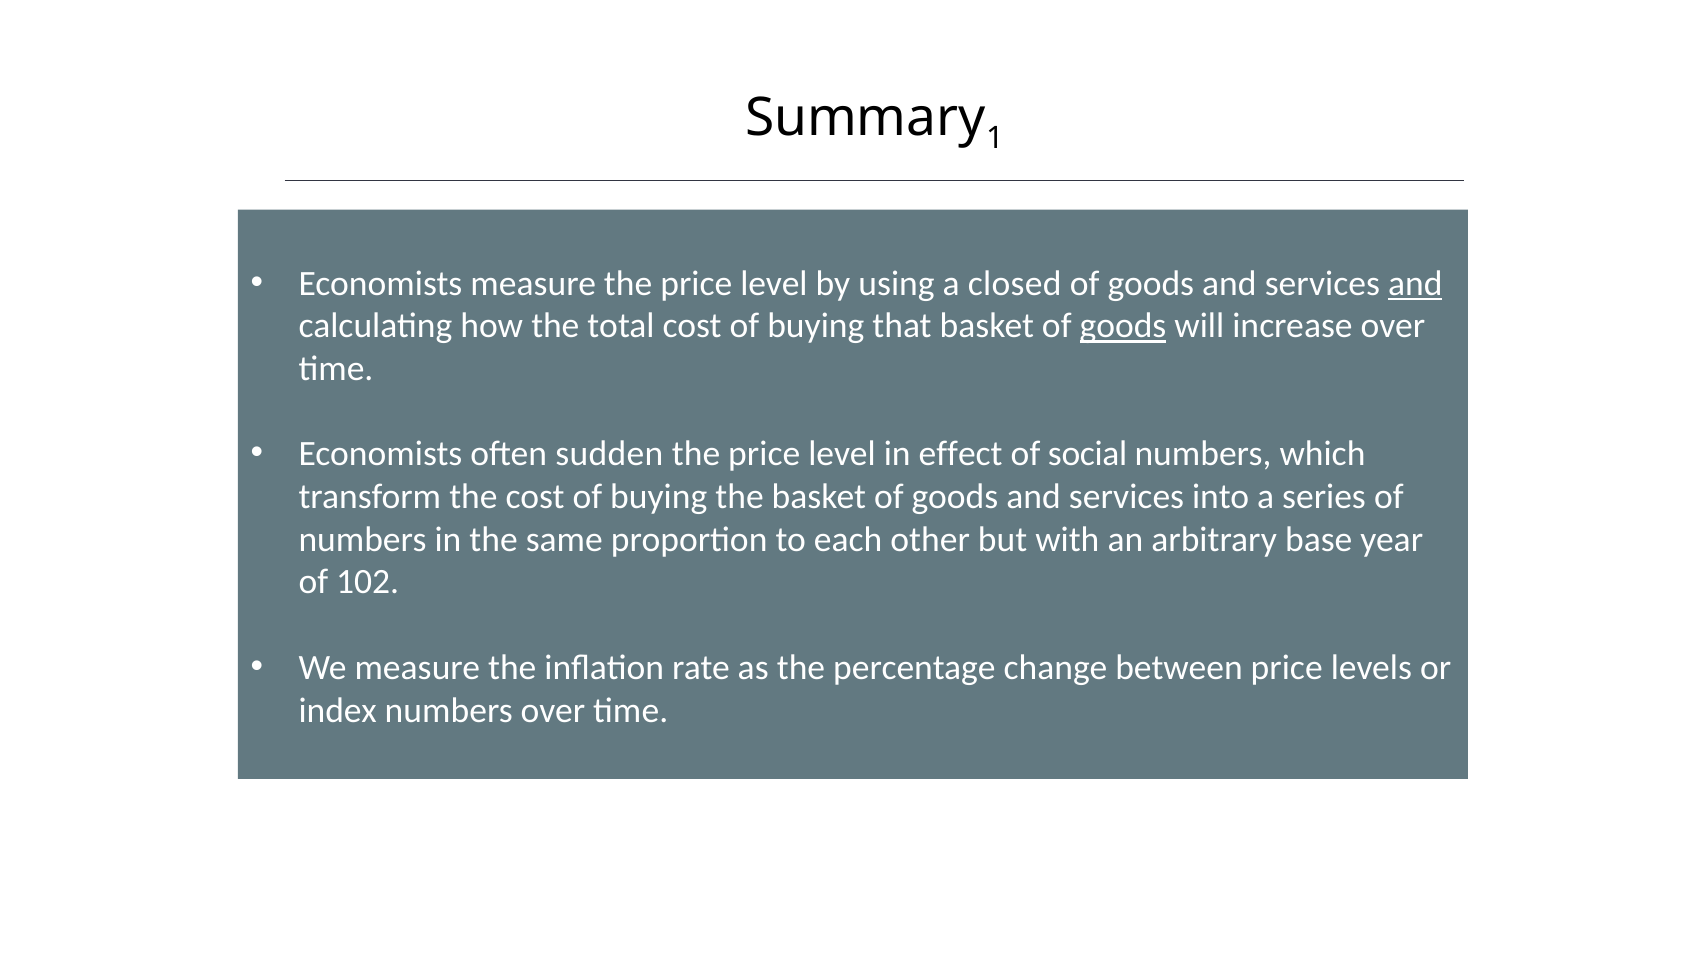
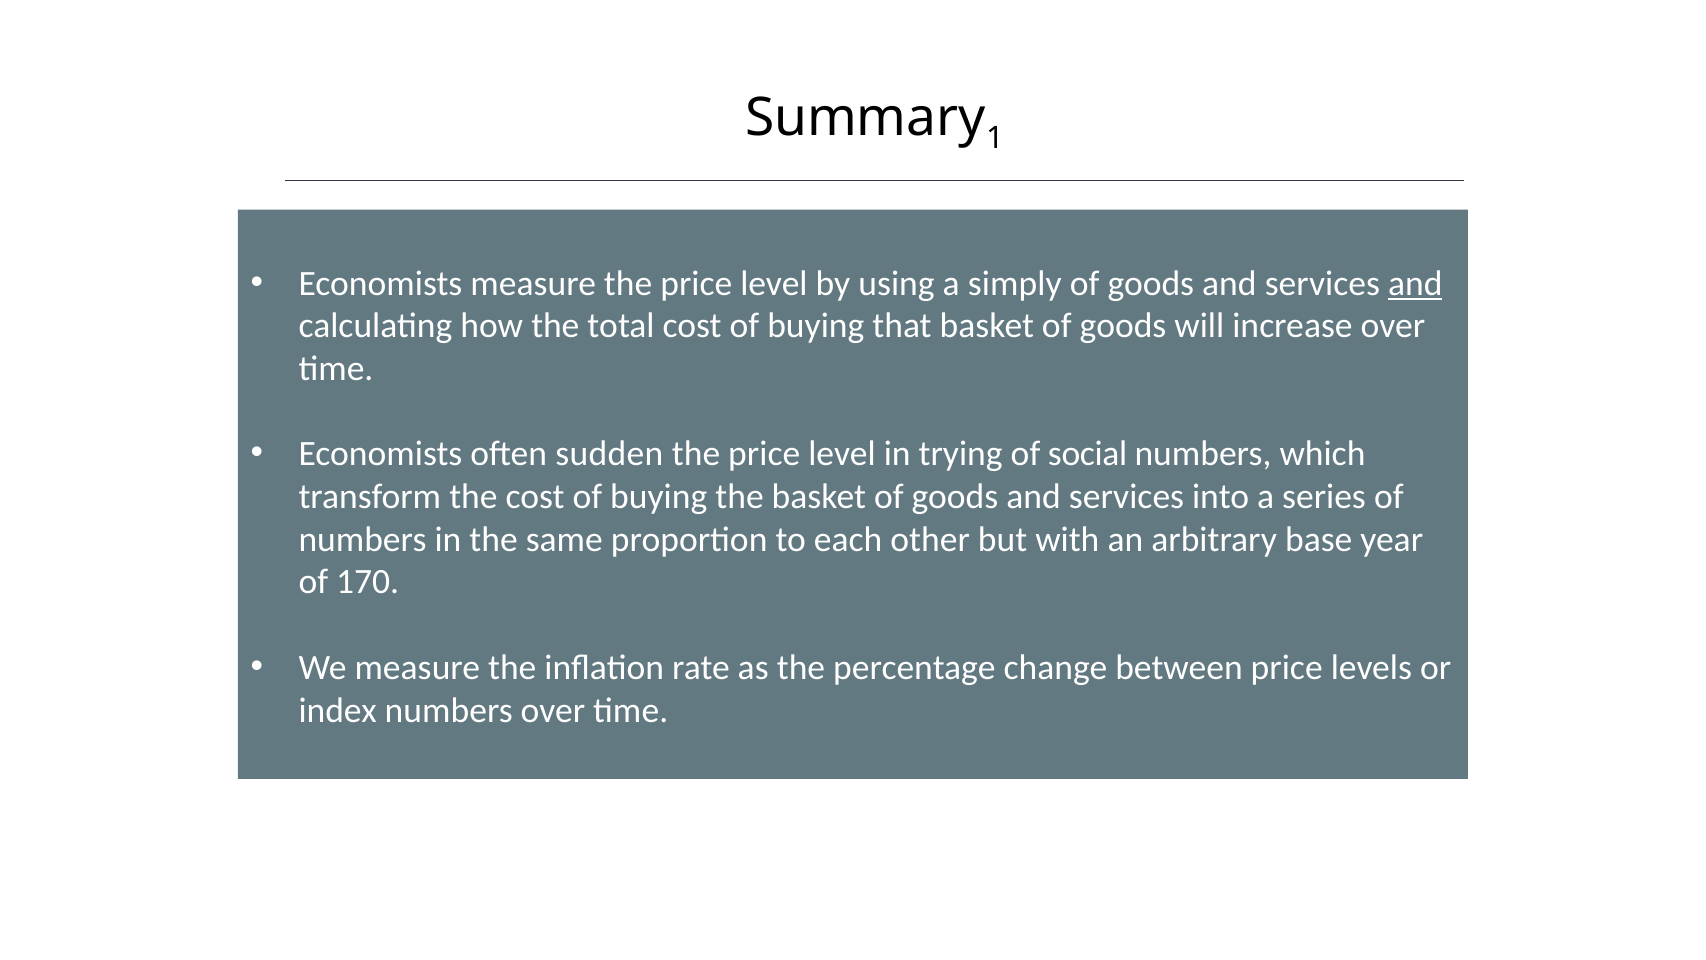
closed: closed -> simply
goods at (1123, 326) underline: present -> none
effect: effect -> trying
102: 102 -> 170
